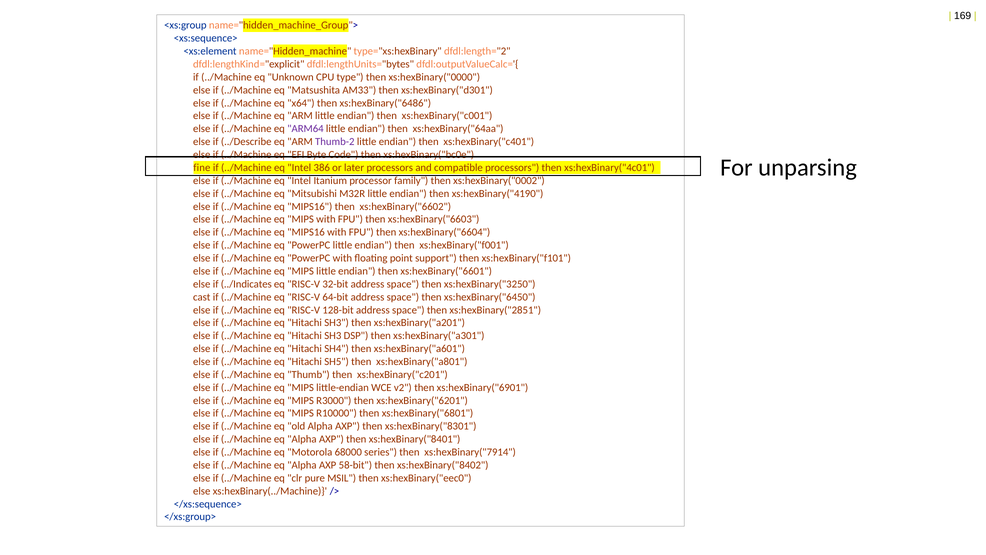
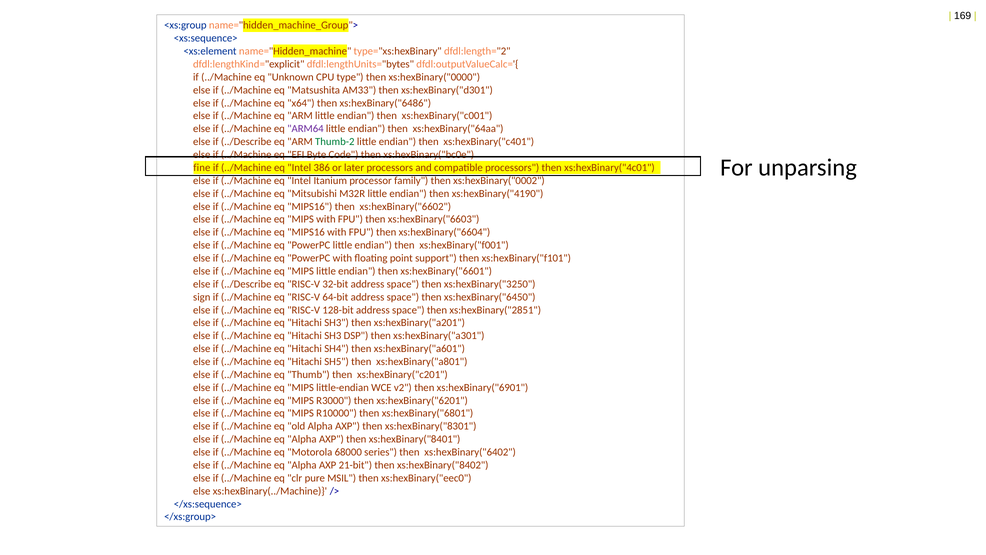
Thumb-2 colour: purple -> green
../Indicates at (246, 284): ../Indicates -> ../Describe
cast: cast -> sign
xs:hexBinary("7914: xs:hexBinary("7914 -> xs:hexBinary("6402
58-bit: 58-bit -> 21-bit
